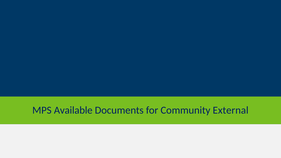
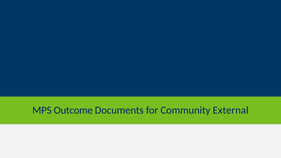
Available: Available -> Outcome
